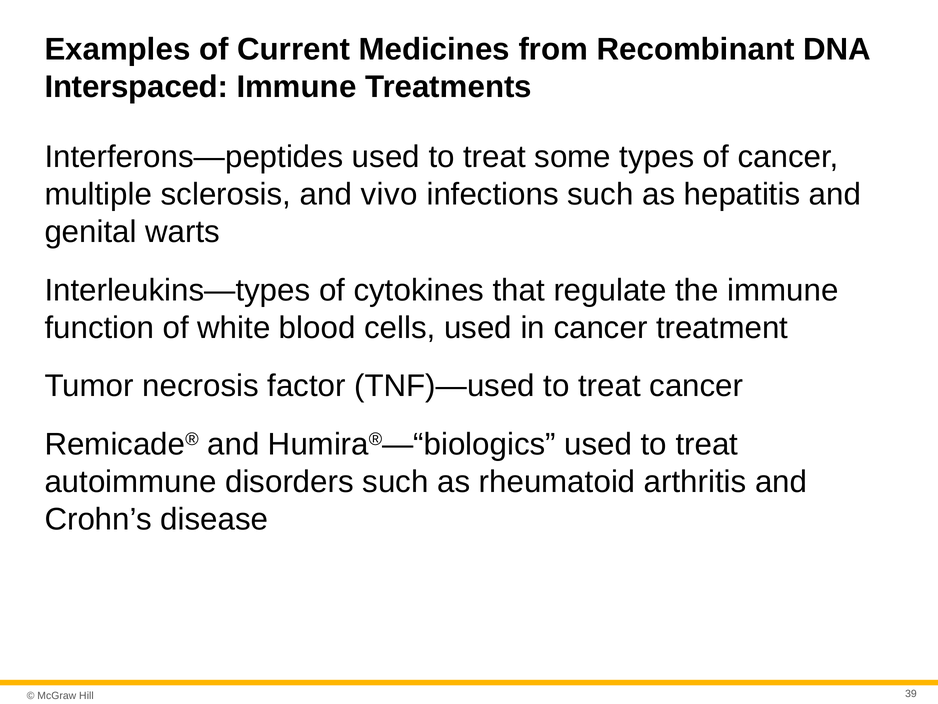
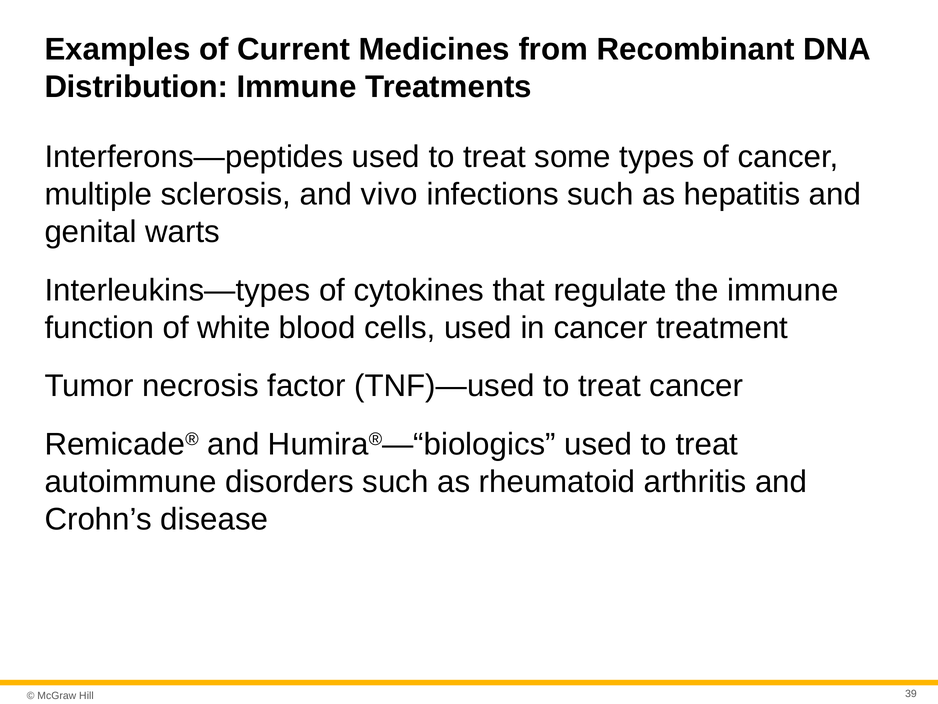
Interspaced: Interspaced -> Distribution
